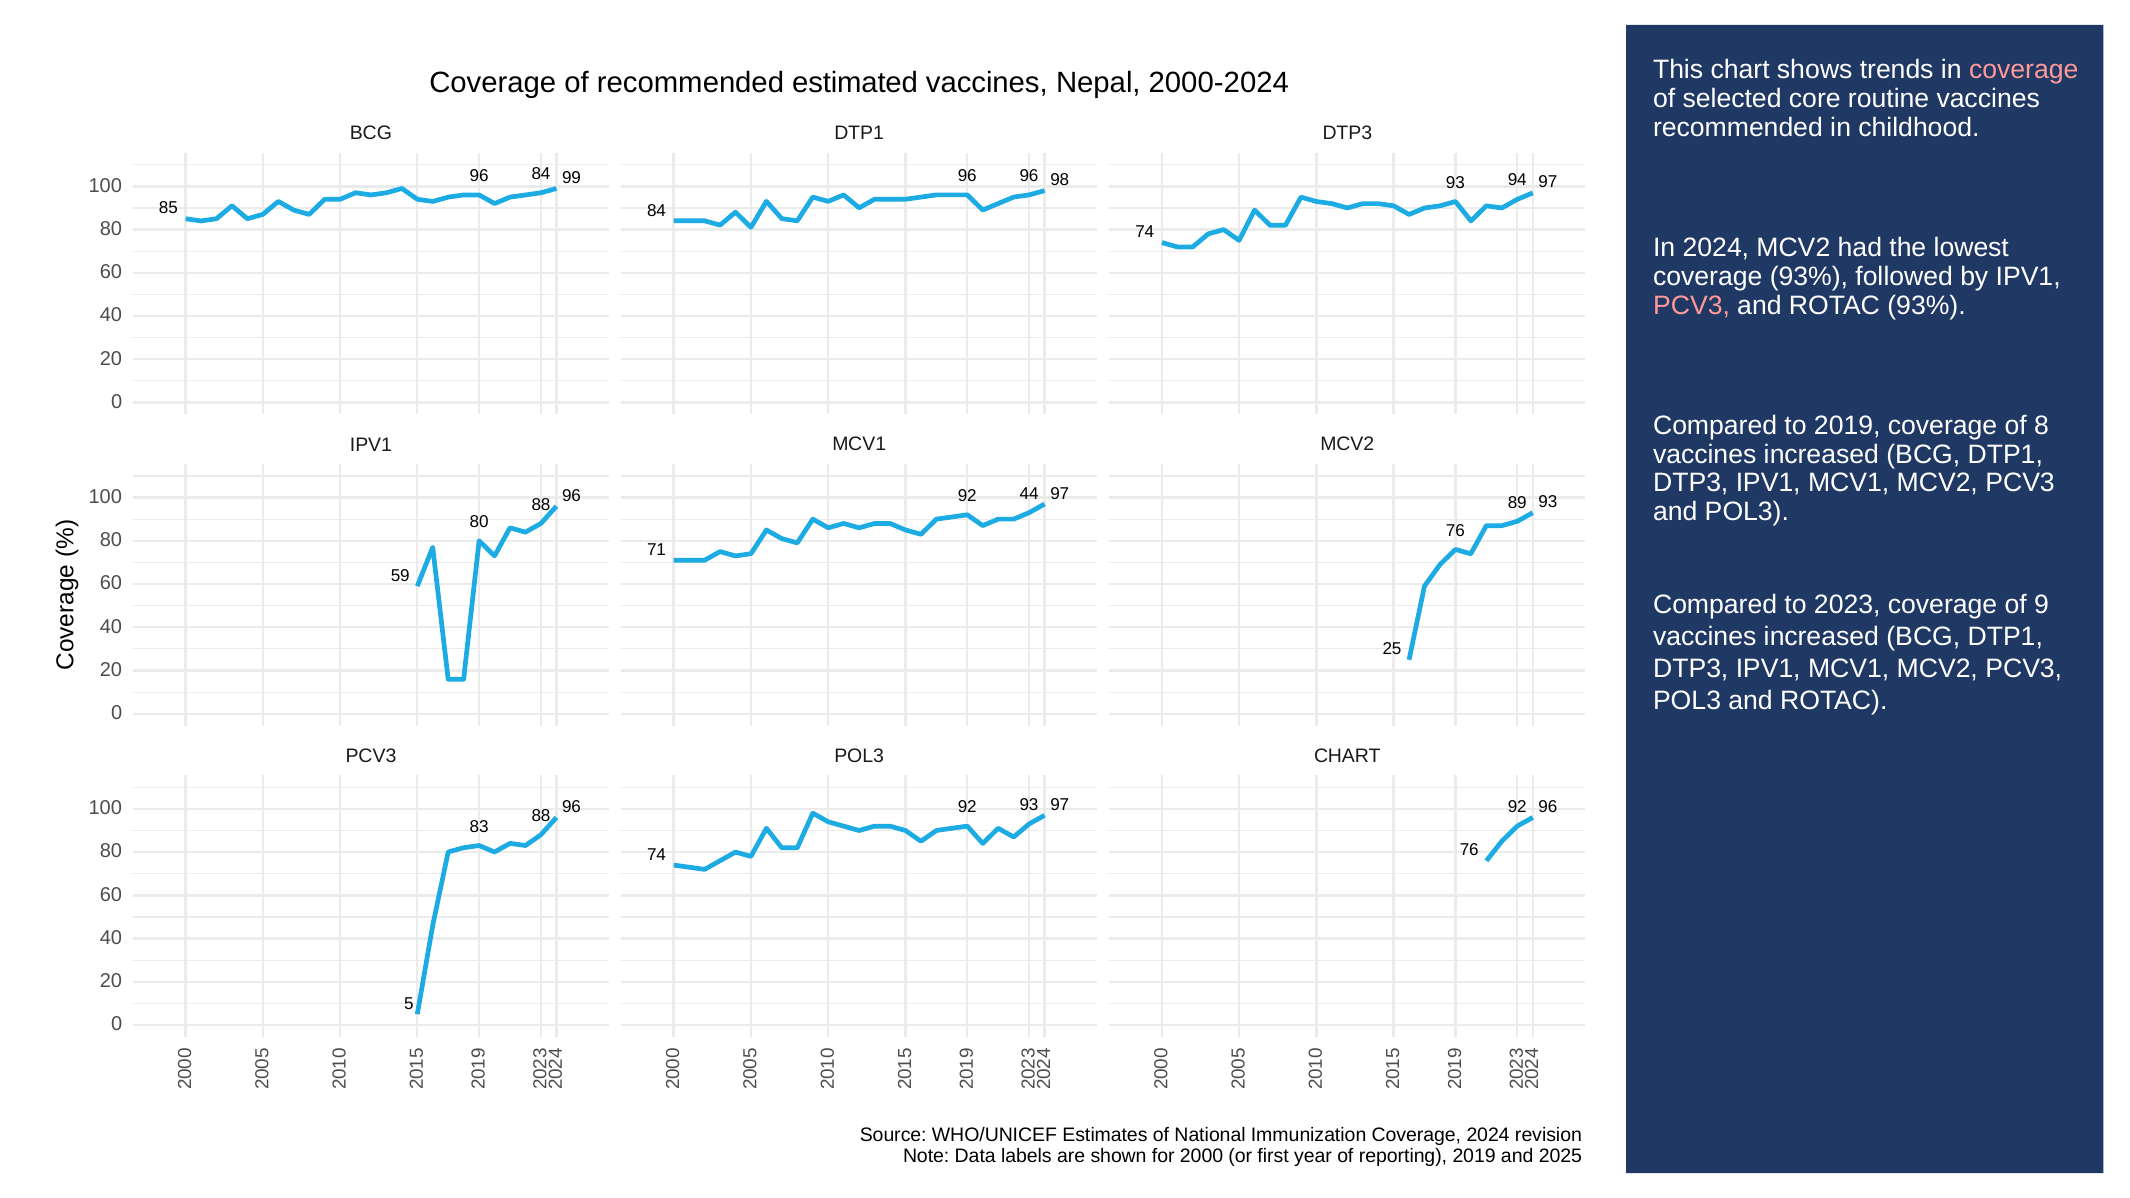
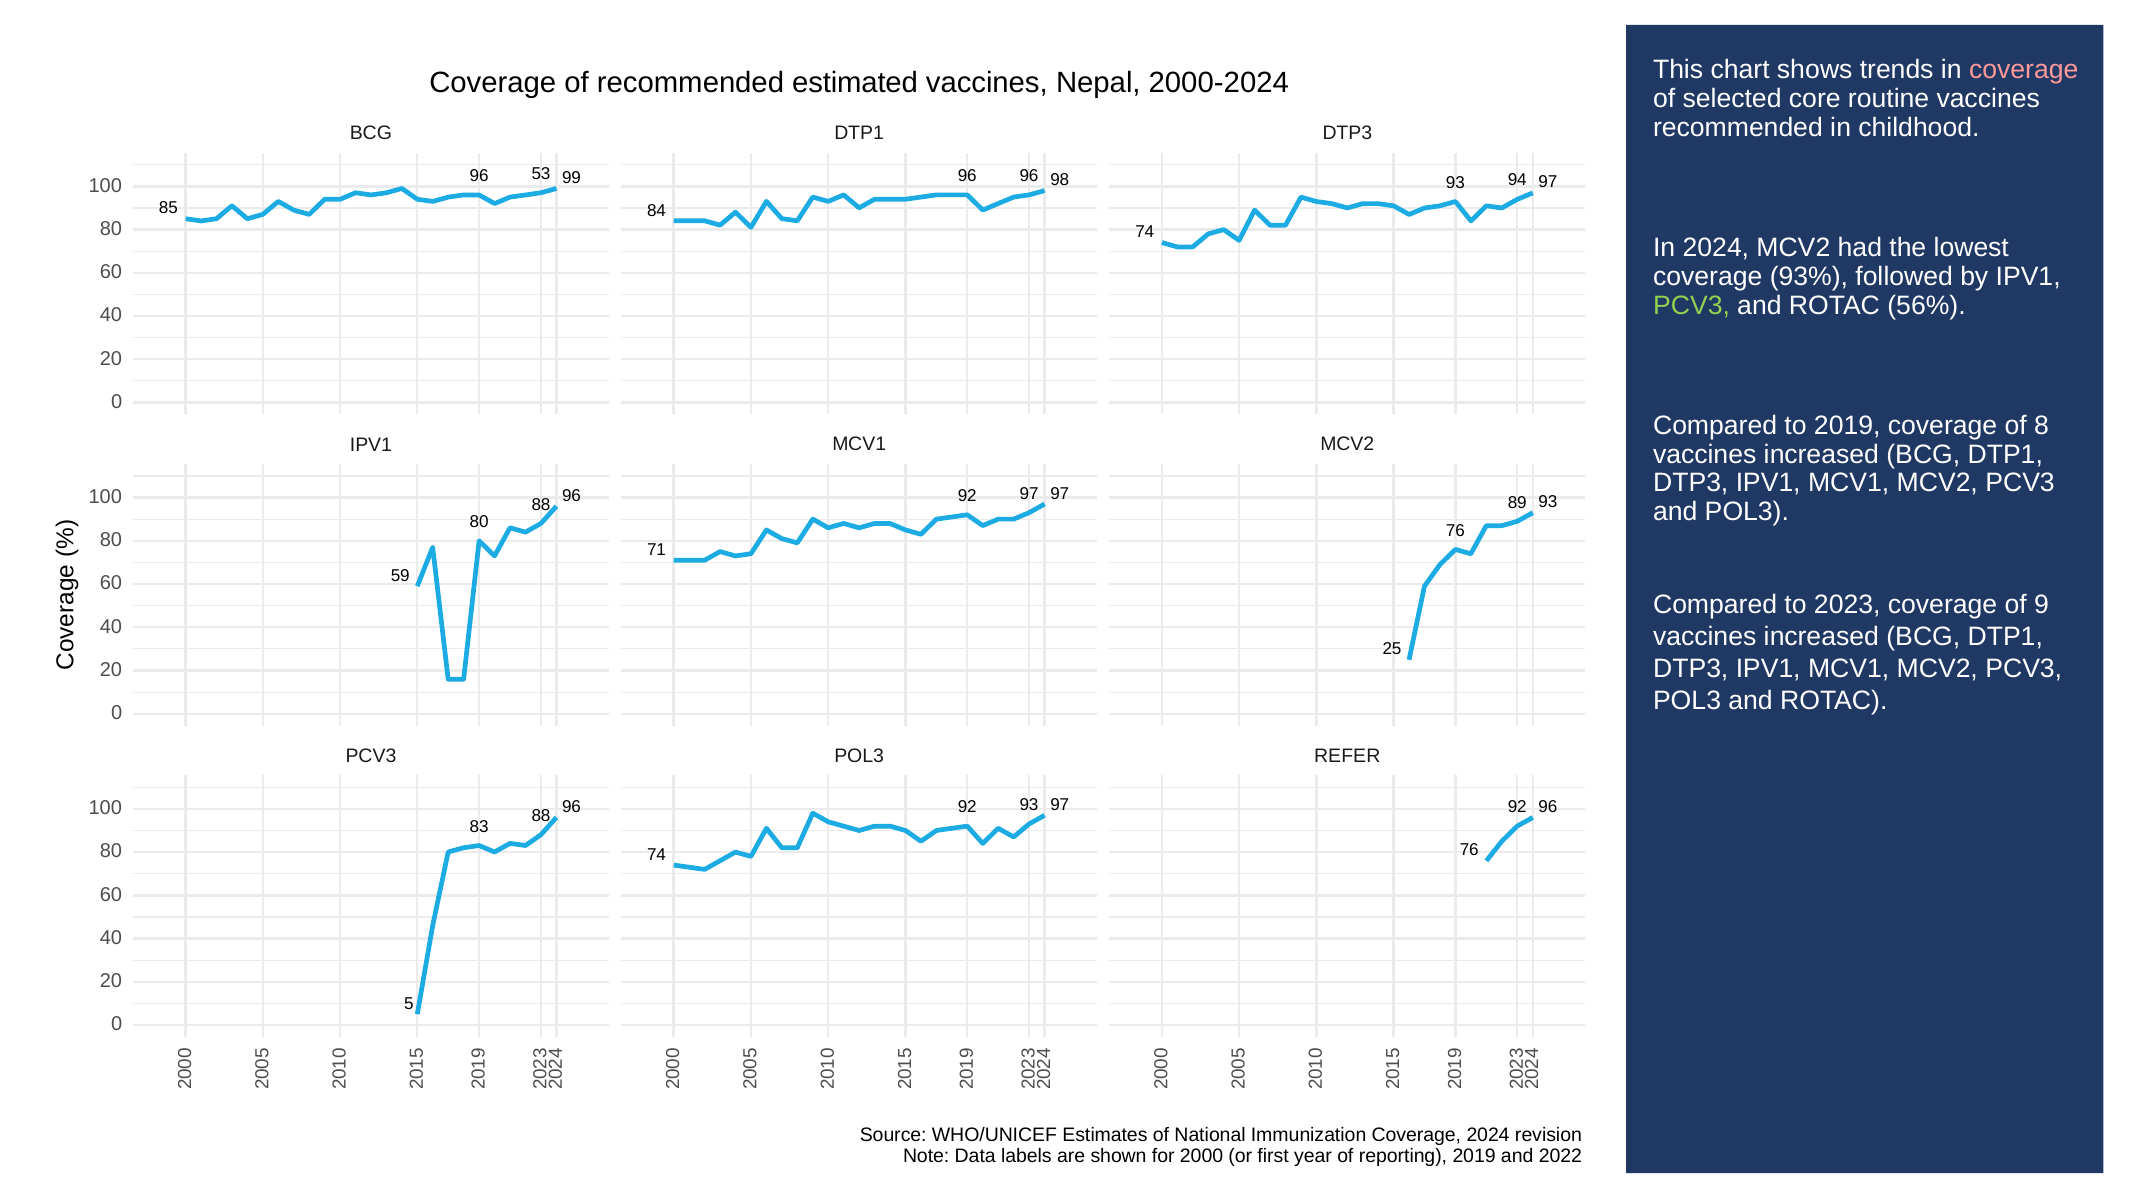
96 84: 84 -> 53
PCV3 at (1692, 305) colour: pink -> light green
ROTAC 93%: 93% -> 56%
92 44: 44 -> 97
POL3 CHART: CHART -> REFER
2025: 2025 -> 2022
